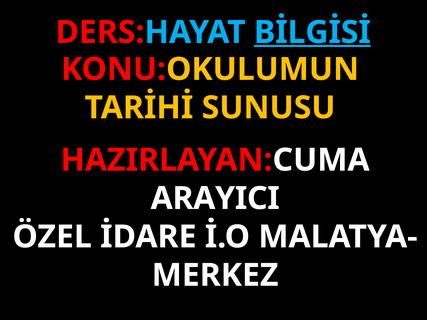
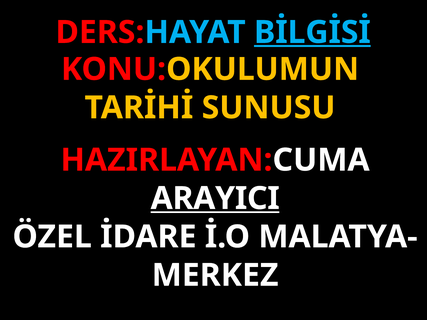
ARAYICI underline: none -> present
